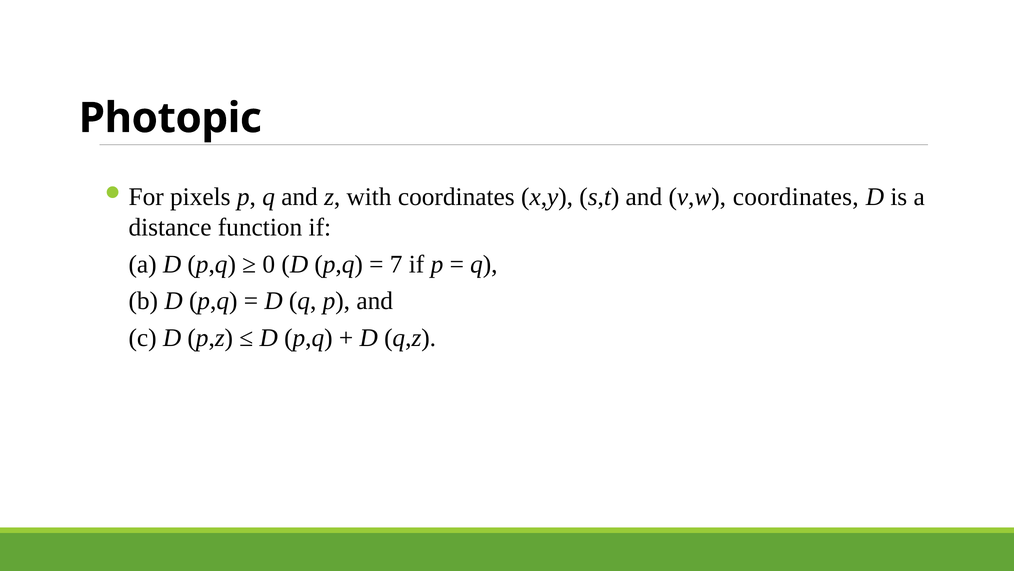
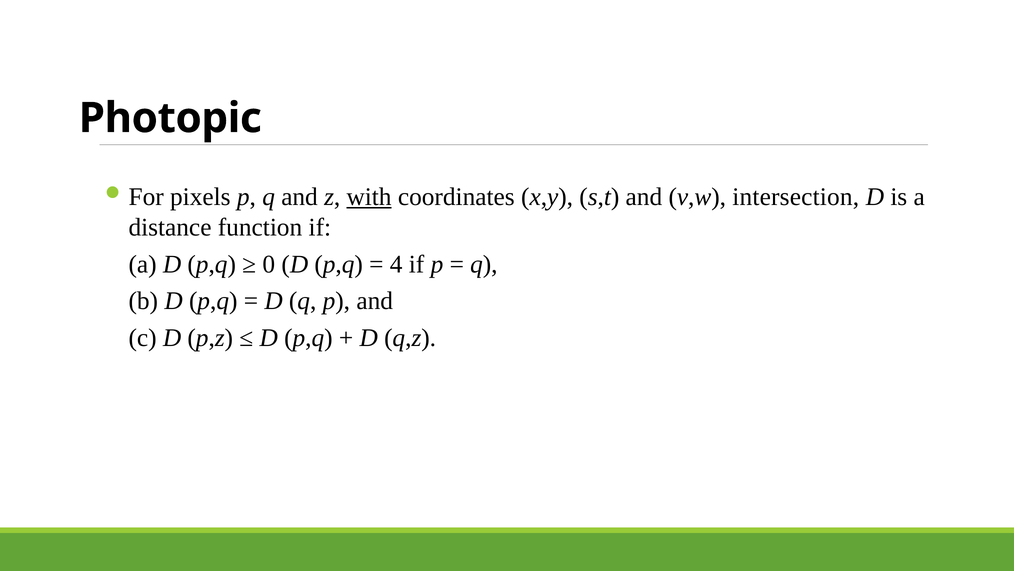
with underline: none -> present
v,w coordinates: coordinates -> intersection
7: 7 -> 4
